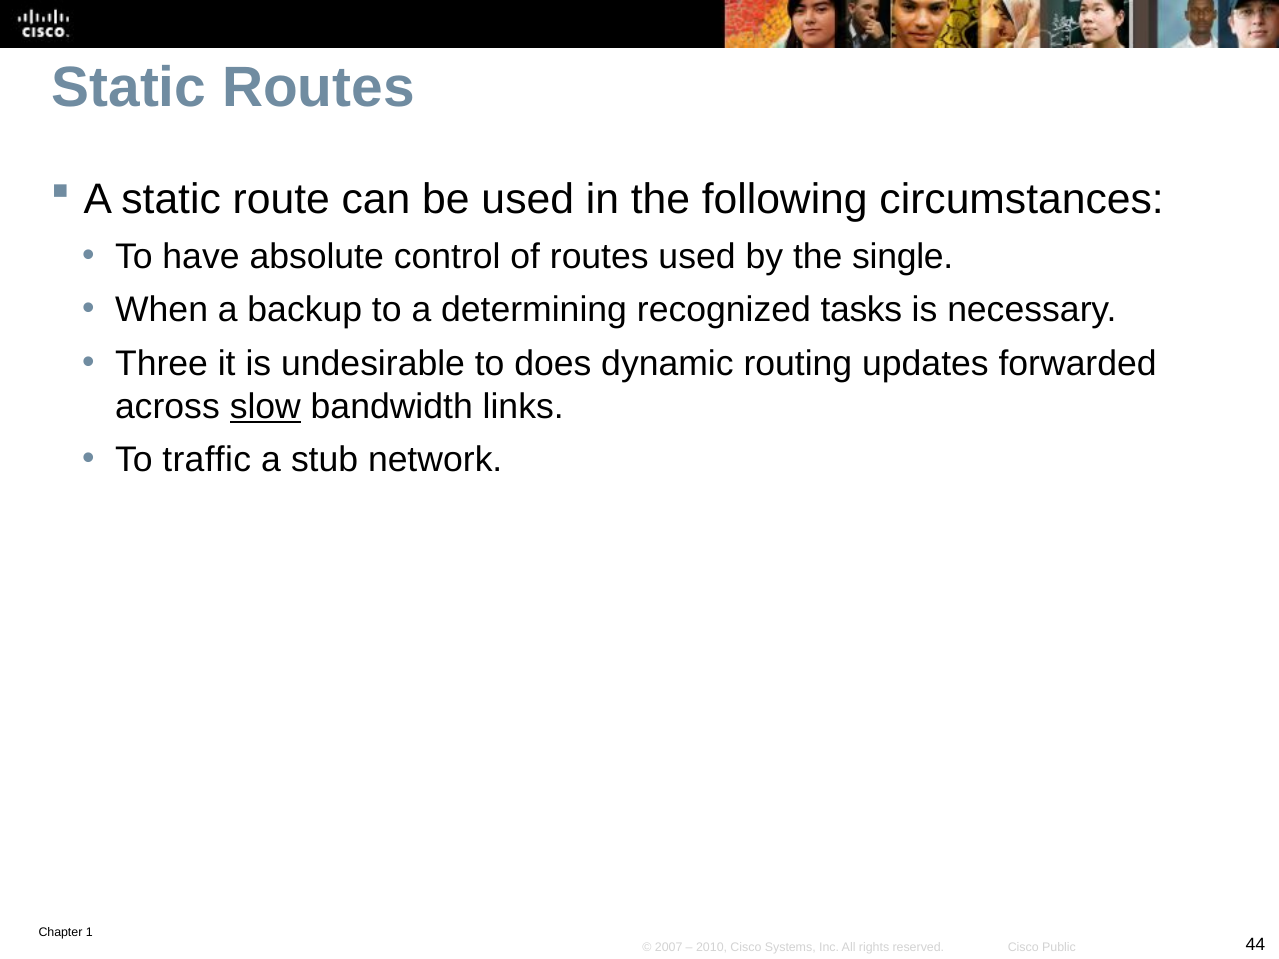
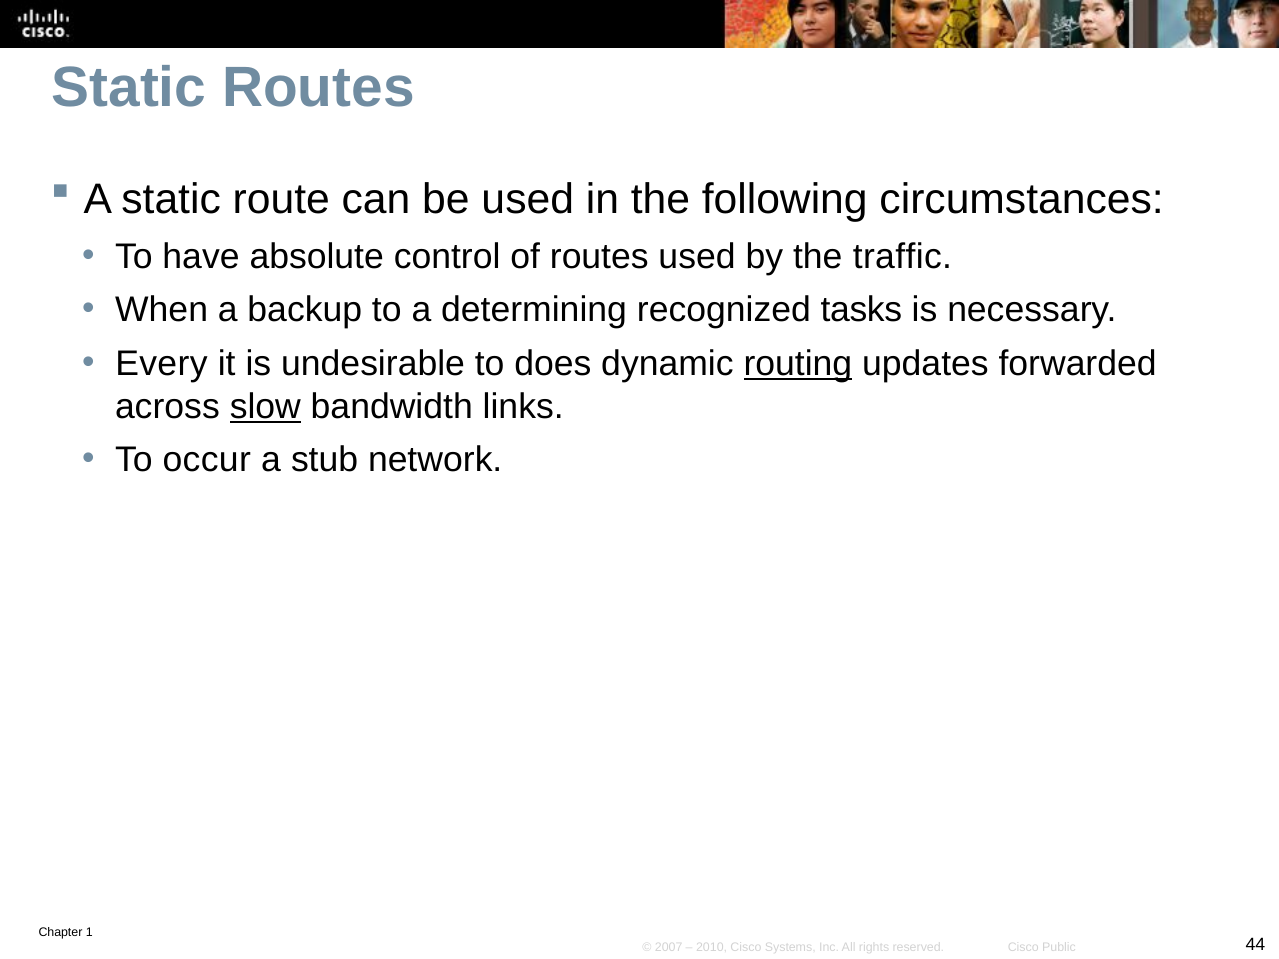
single: single -> traffic
Three: Three -> Every
routing underline: none -> present
traffic: traffic -> occur
